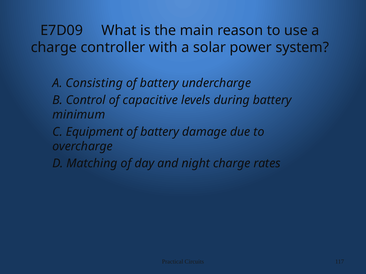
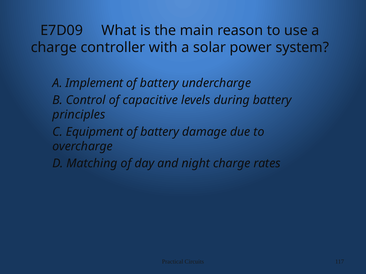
Consisting: Consisting -> Implement
minimum: minimum -> principles
